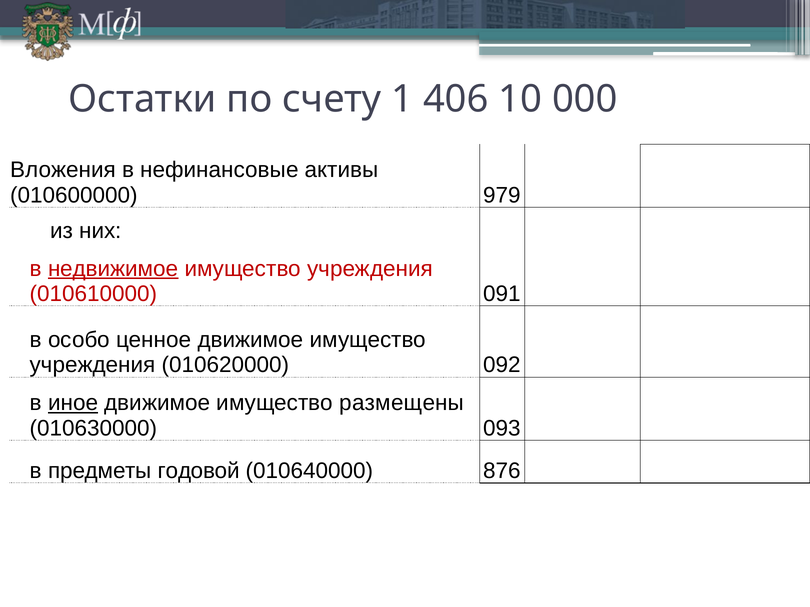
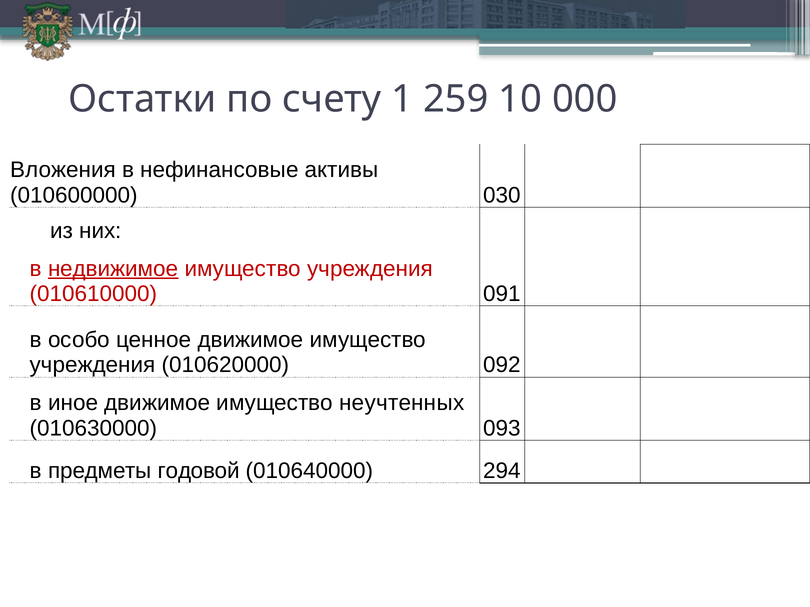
406: 406 -> 259
979: 979 -> 030
иное underline: present -> none
размещены: размещены -> неучтенных
876: 876 -> 294
